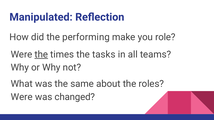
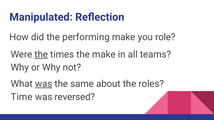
the tasks: tasks -> make
was at (44, 84) underline: none -> present
Were at (22, 97): Were -> Time
changed: changed -> reversed
